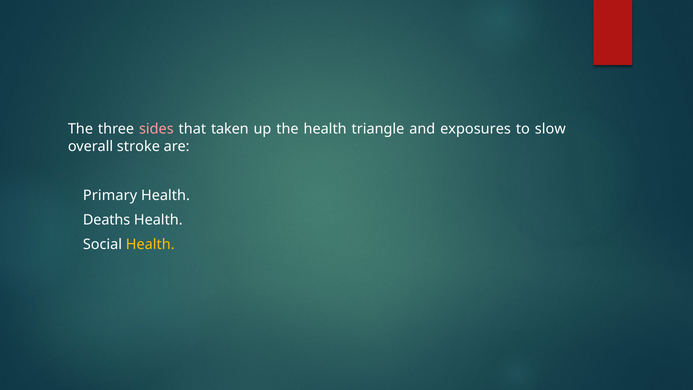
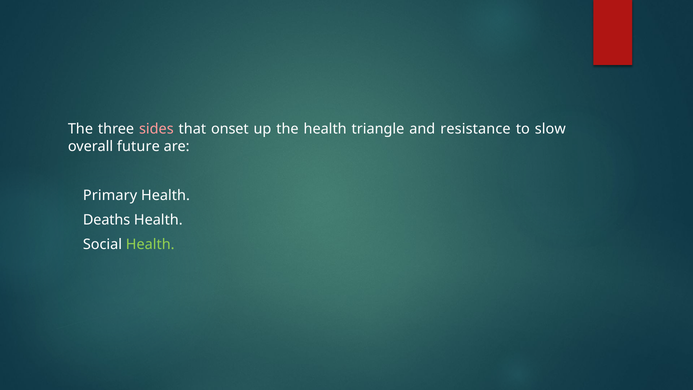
taken: taken -> onset
exposures: exposures -> resistance
stroke: stroke -> future
Health at (150, 245) colour: yellow -> light green
